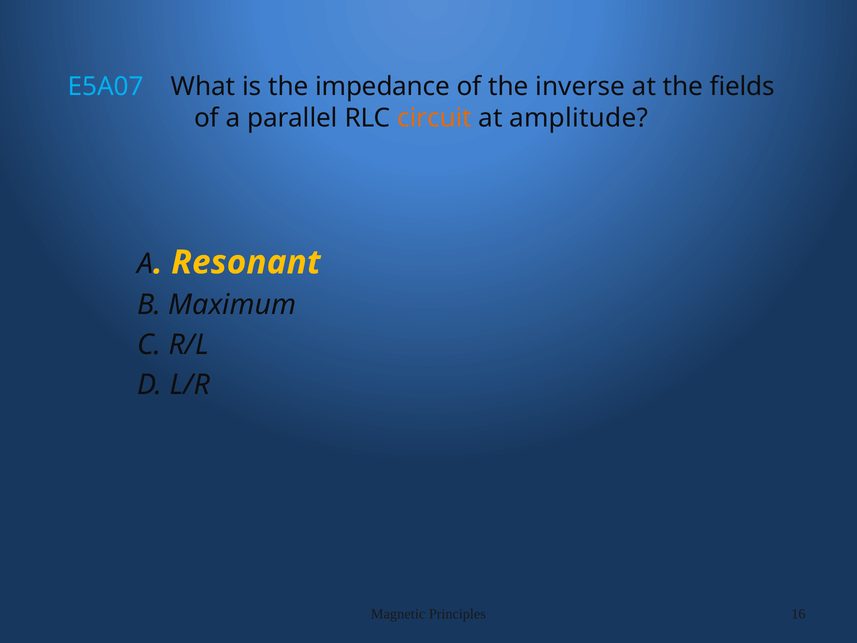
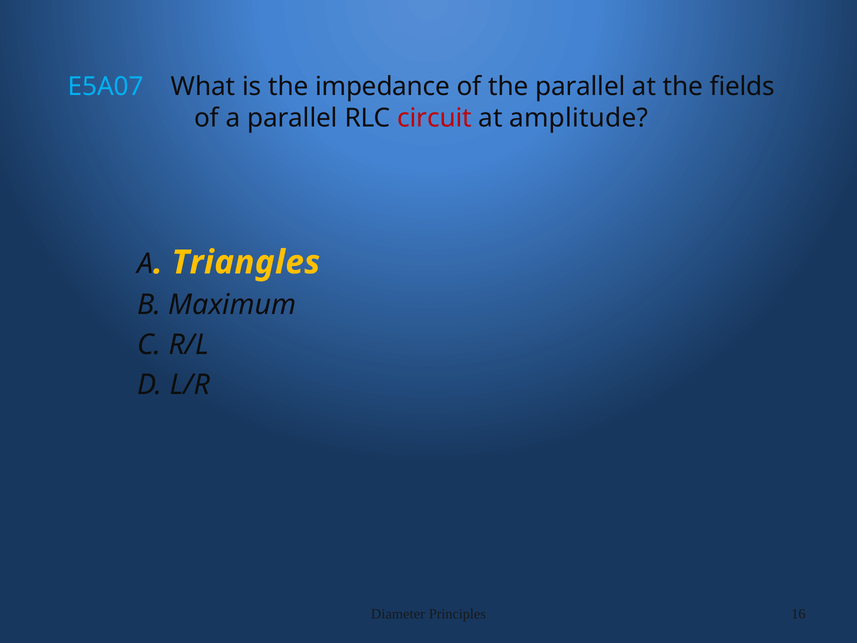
the inverse: inverse -> parallel
circuit colour: orange -> red
Resonant: Resonant -> Triangles
Magnetic: Magnetic -> Diameter
